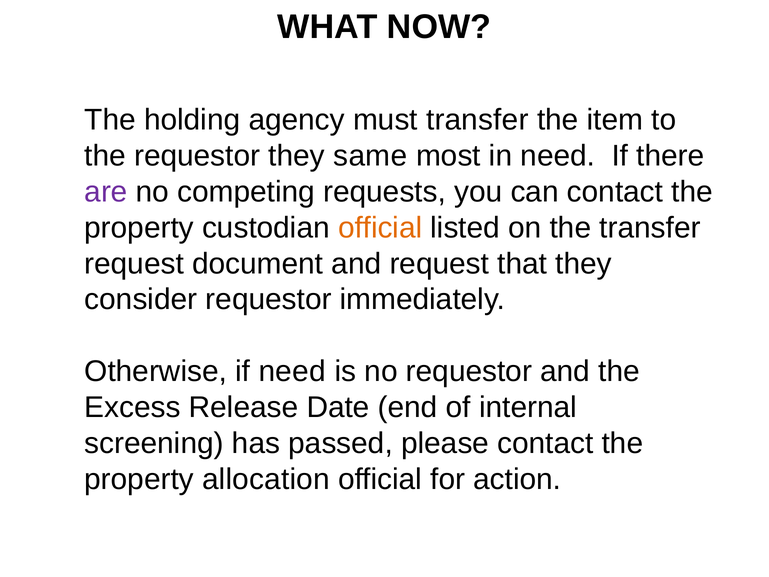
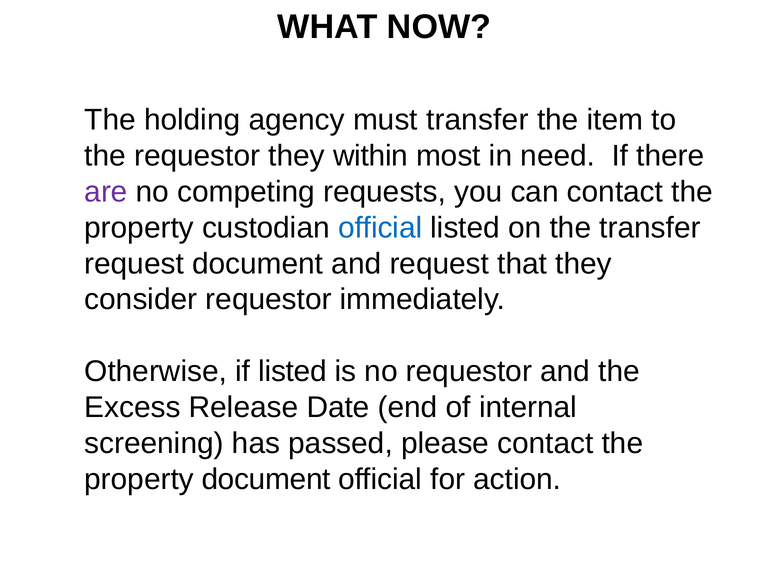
same: same -> within
official at (380, 228) colour: orange -> blue
if need: need -> listed
property allocation: allocation -> document
